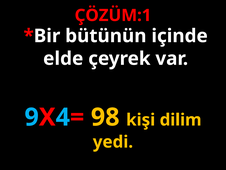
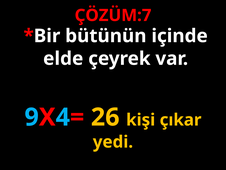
ÇÖZÜM:1: ÇÖZÜM:1 -> ÇÖZÜM:7
98: 98 -> 26
dilim: dilim -> çıkar
